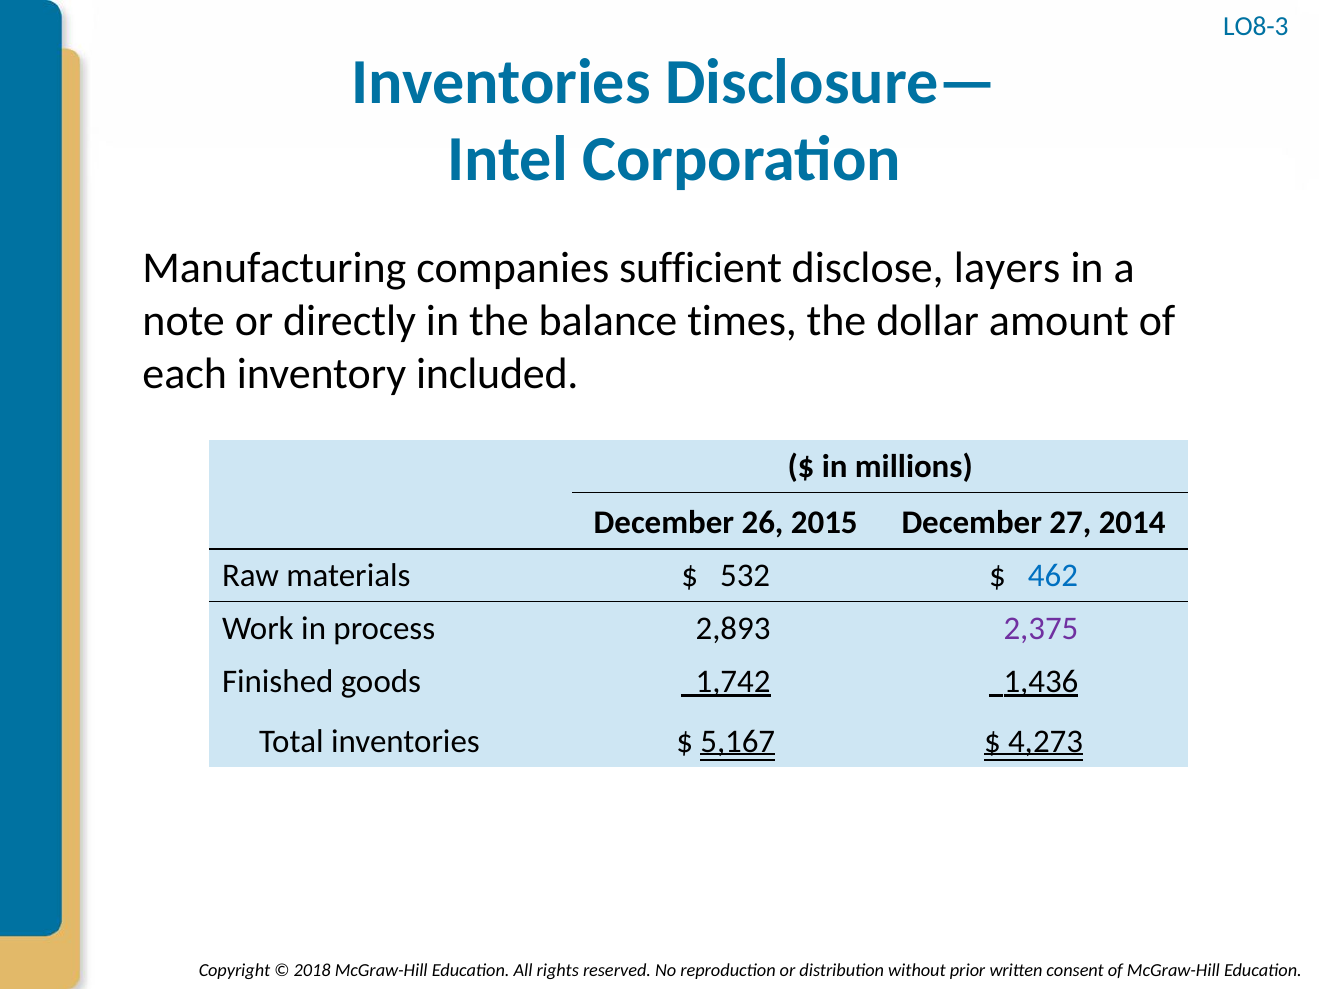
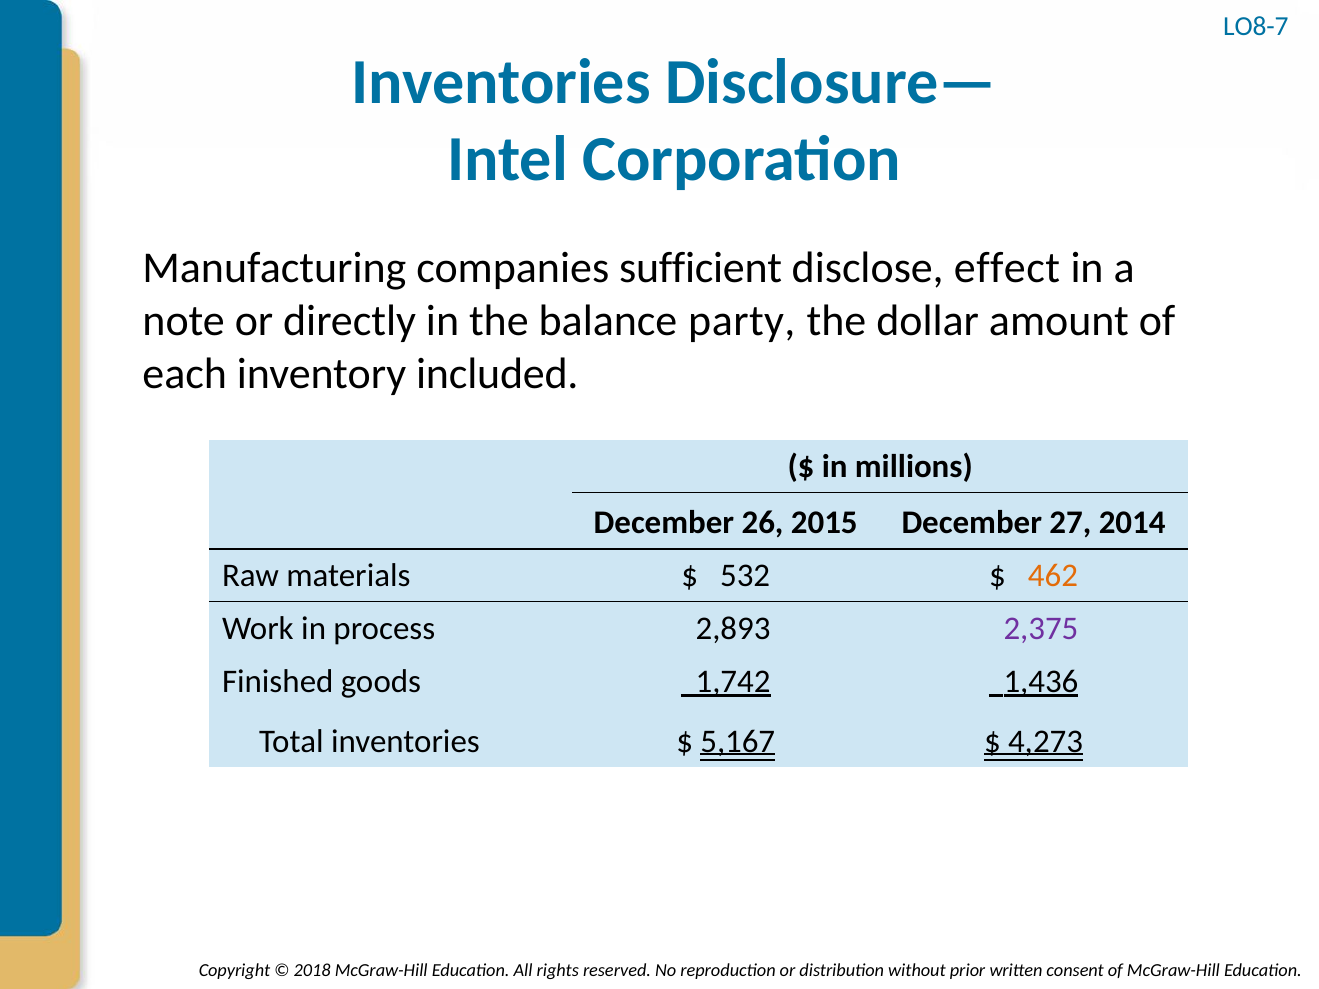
LO8-3: LO8-3 -> LO8-7
layers: layers -> effect
times: times -> party
462 colour: blue -> orange
